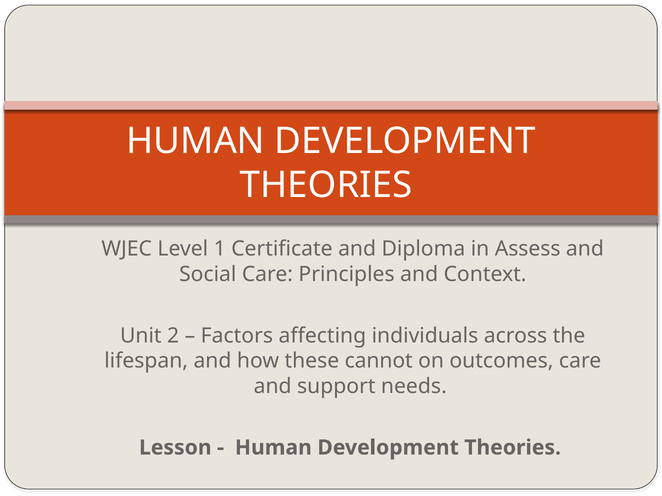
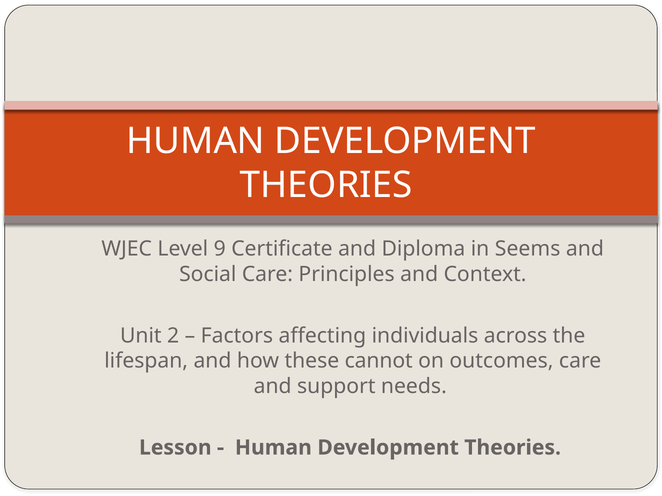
1: 1 -> 9
Assess: Assess -> Seems
